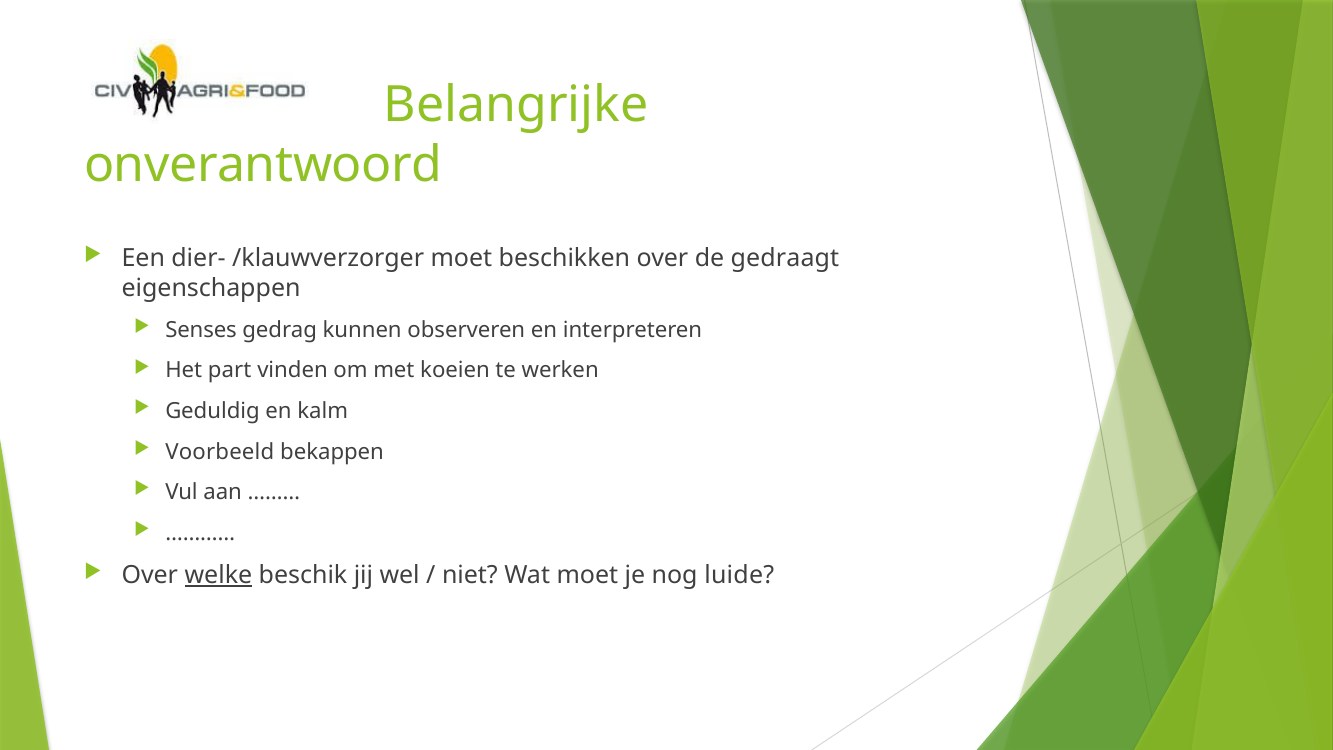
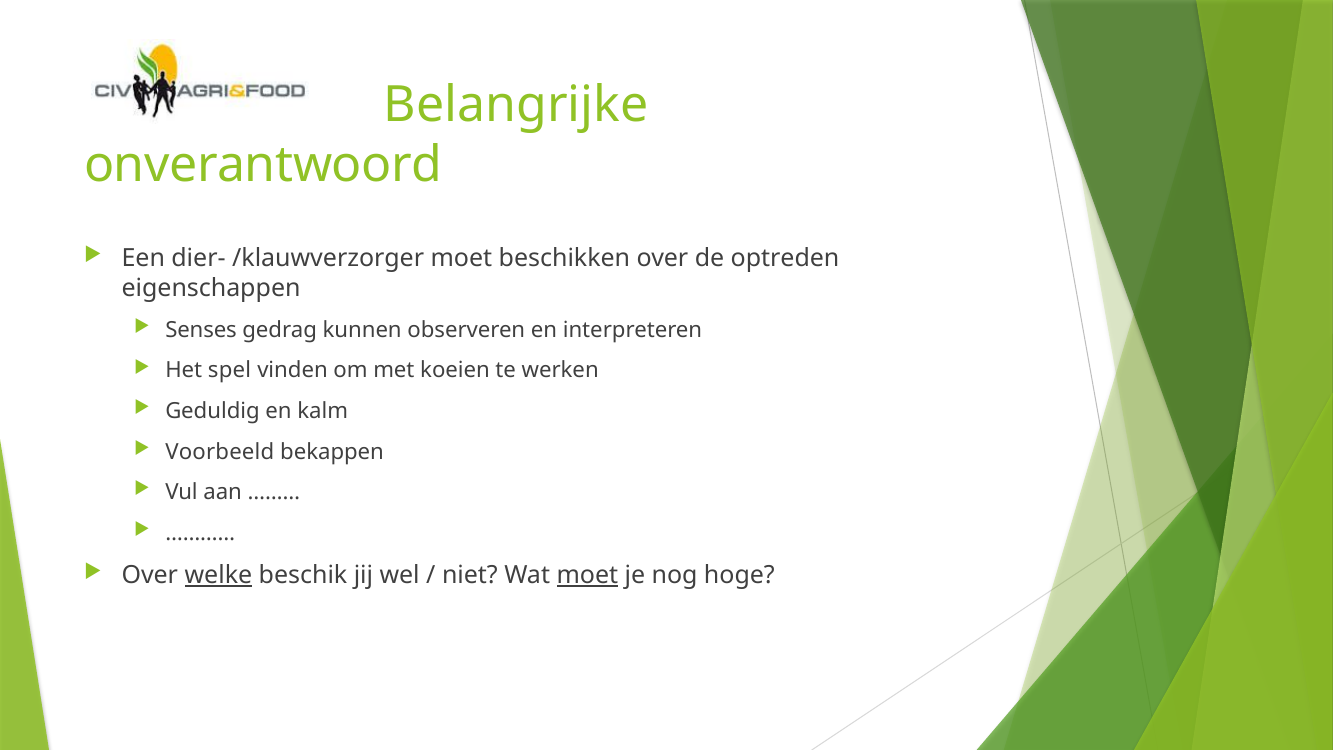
gedraagt: gedraagt -> optreden
part: part -> spel
moet at (587, 575) underline: none -> present
luide: luide -> hoge
